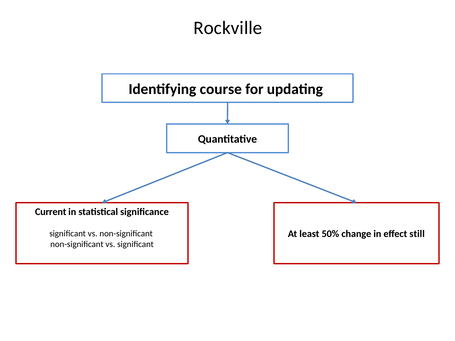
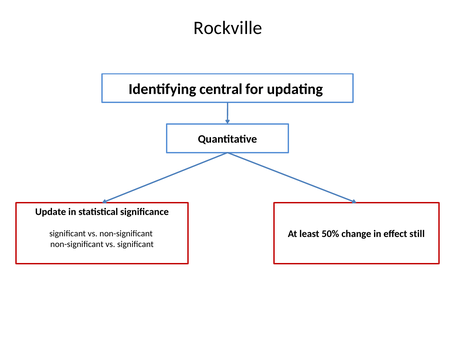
course: course -> central
Current: Current -> Update
